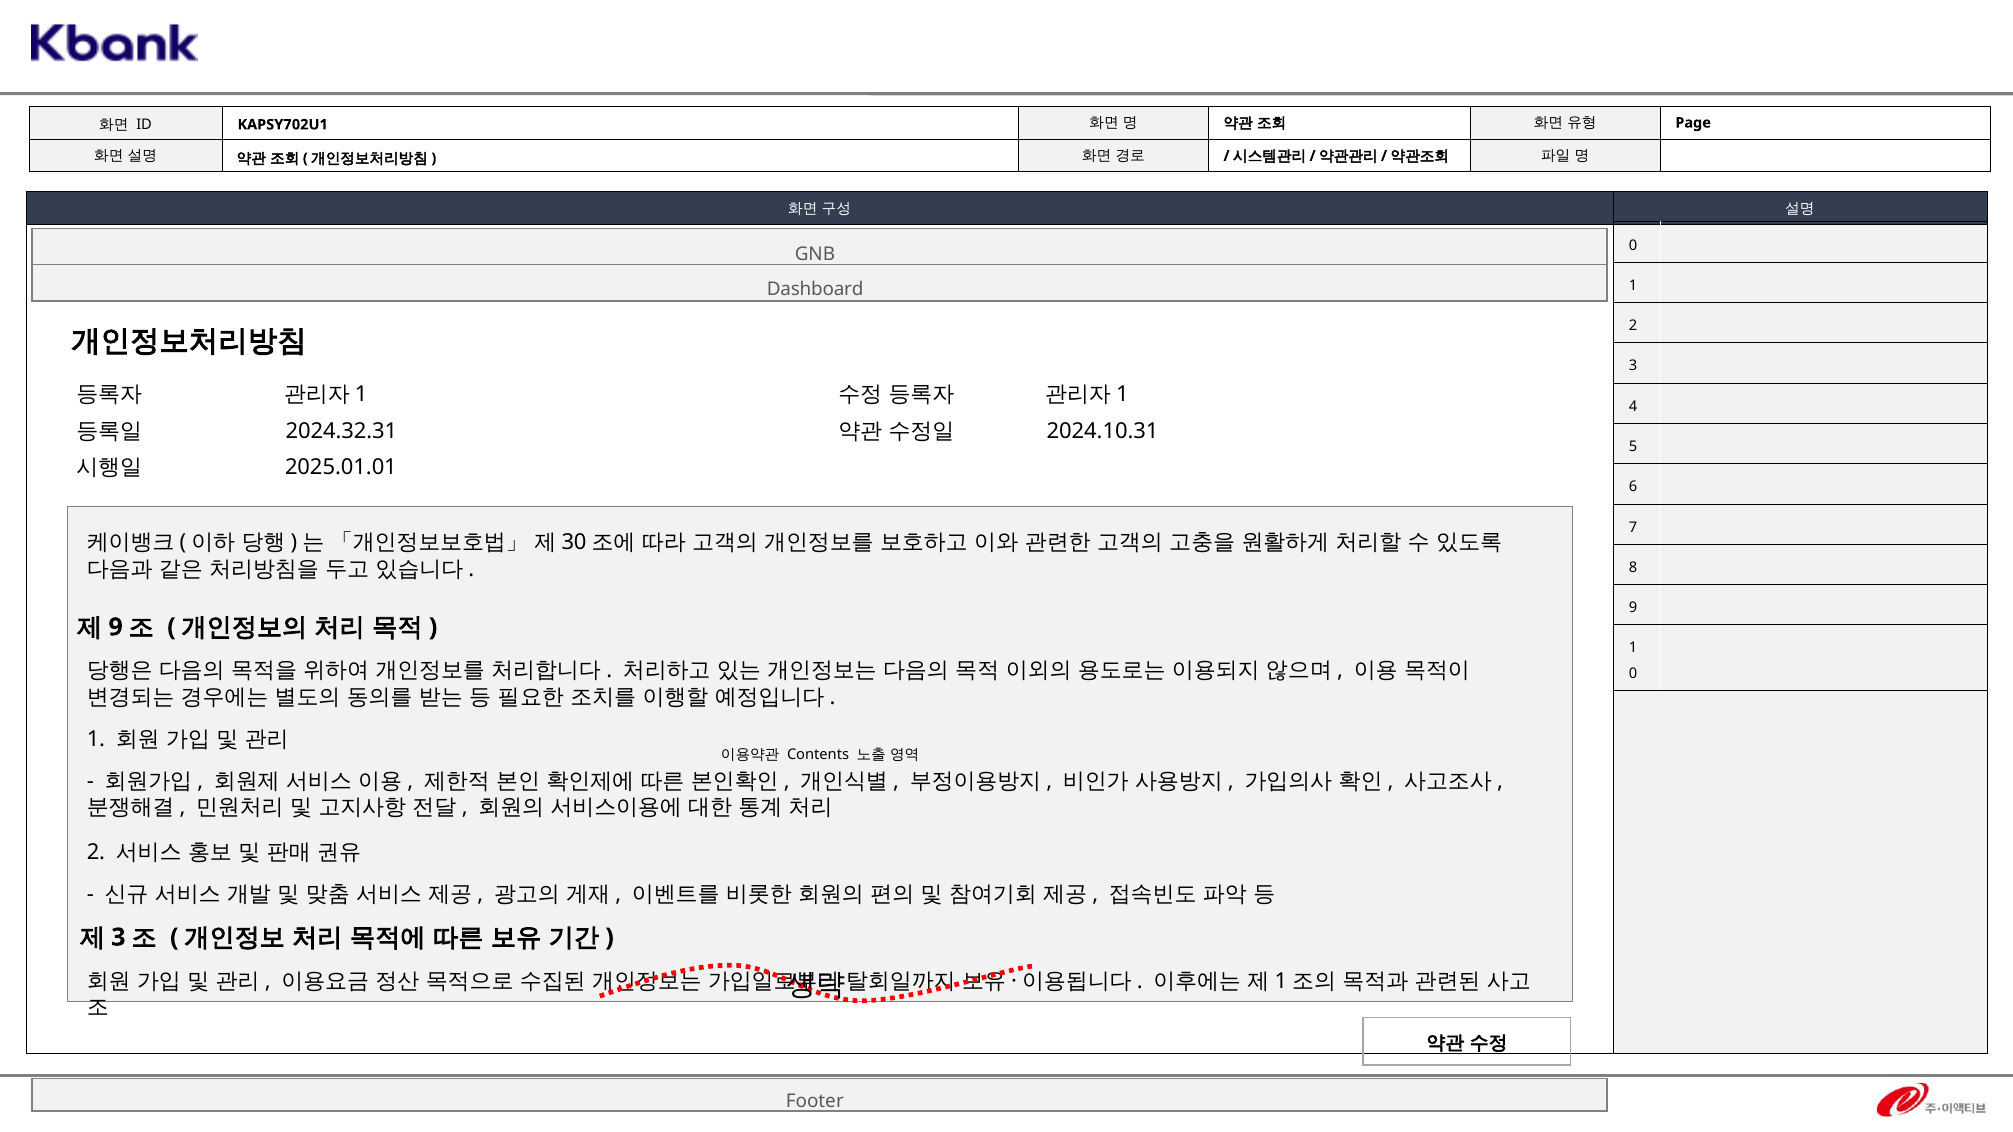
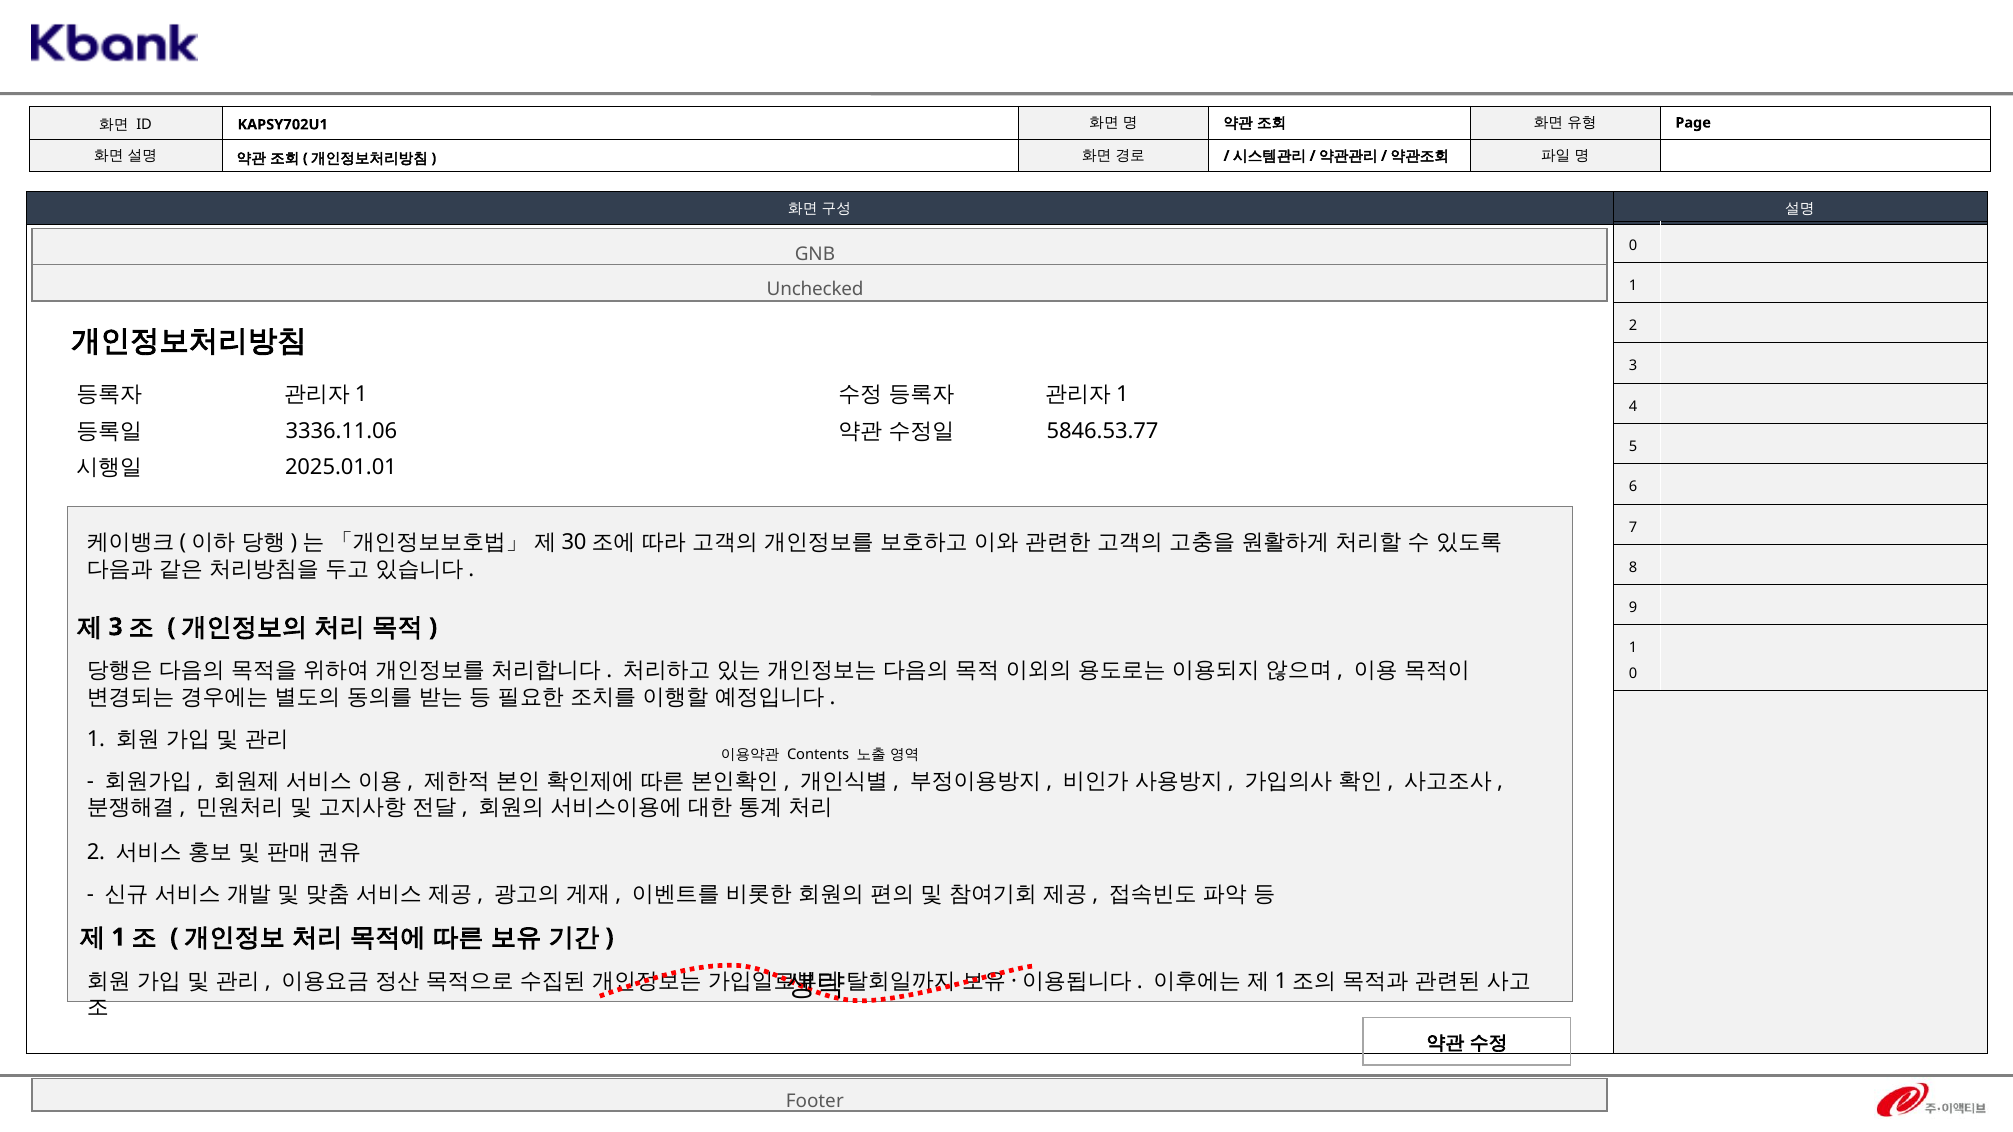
Dashboard: Dashboard -> Unchecked
2024.32.31: 2024.32.31 -> 3336.11.06
2024.10.31: 2024.10.31 -> 5846.53.77
9 at (116, 627): 9 -> 3
3 at (118, 938): 3 -> 1
